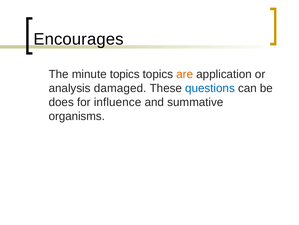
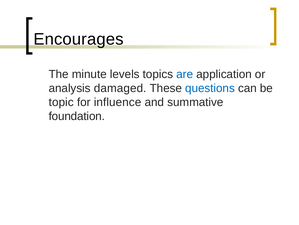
minute topics: topics -> levels
are colour: orange -> blue
does: does -> topic
organisms: organisms -> foundation
